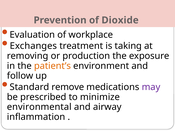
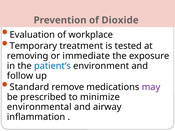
Exchanges: Exchanges -> Temporary
taking: taking -> tested
production: production -> immediate
patient’s colour: orange -> blue
